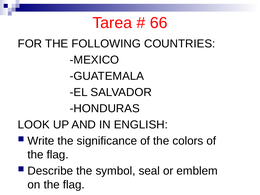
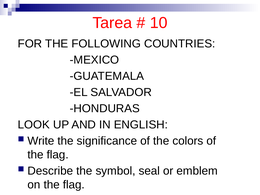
66: 66 -> 10
